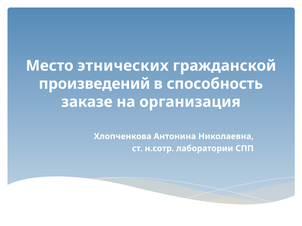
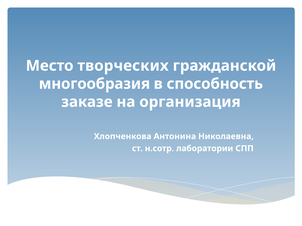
этнических: этнических -> творческих
произведений: произведений -> многообразия
